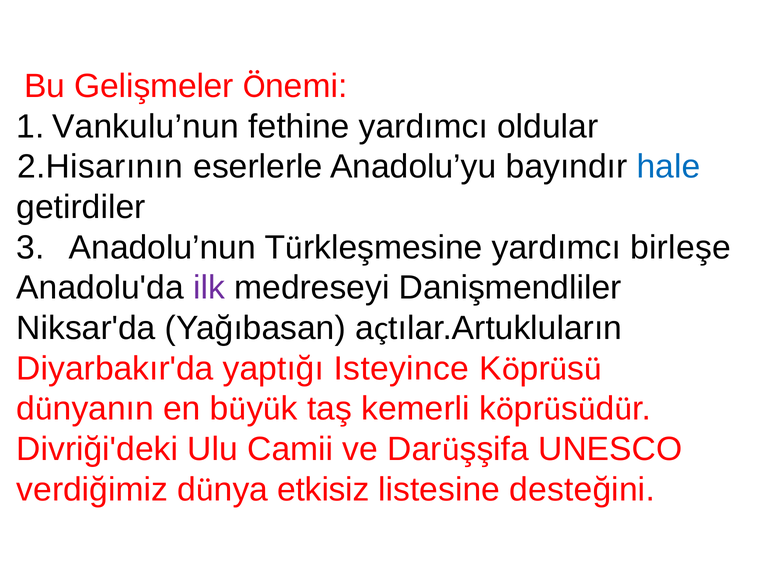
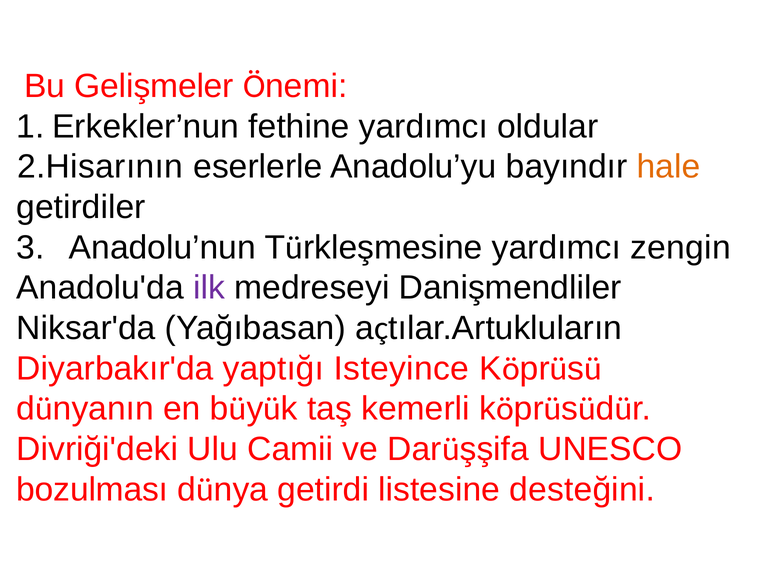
Vankulu’nun: Vankulu’nun -> Erkekler’nun
hale colour: blue -> orange
birleşe: birleşe -> zengin
verdiğimiz: verdiğimiz -> bozulması
etkisiz: etkisiz -> getirdi
